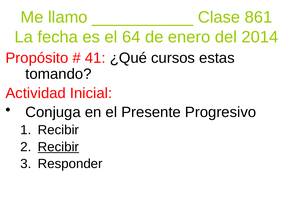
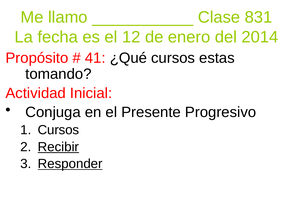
861: 861 -> 831
64: 64 -> 12
Recibir at (58, 130): Recibir -> Cursos
Responder underline: none -> present
